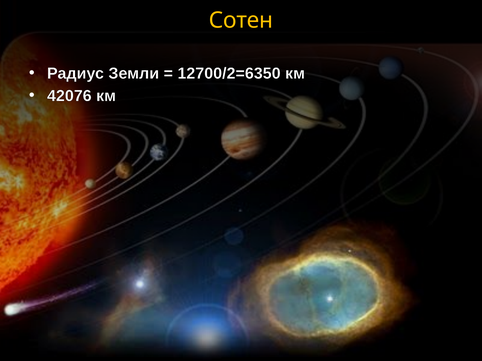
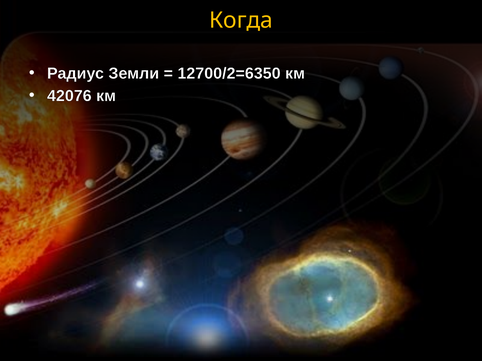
Сотен: Сотен -> Когда
